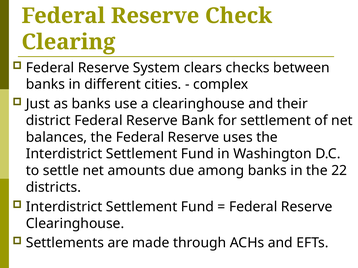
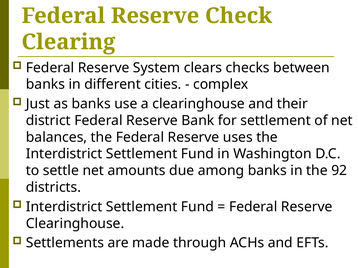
22: 22 -> 92
